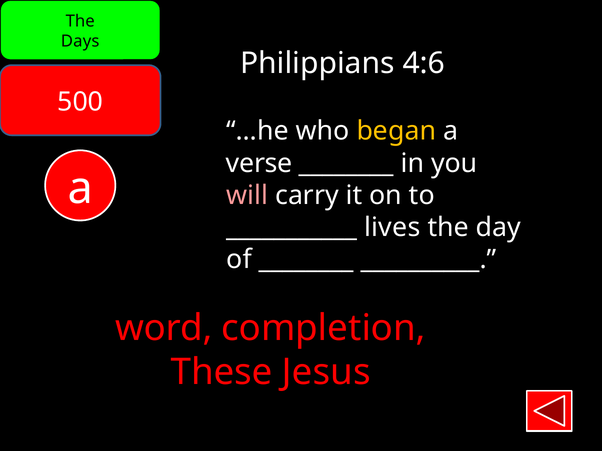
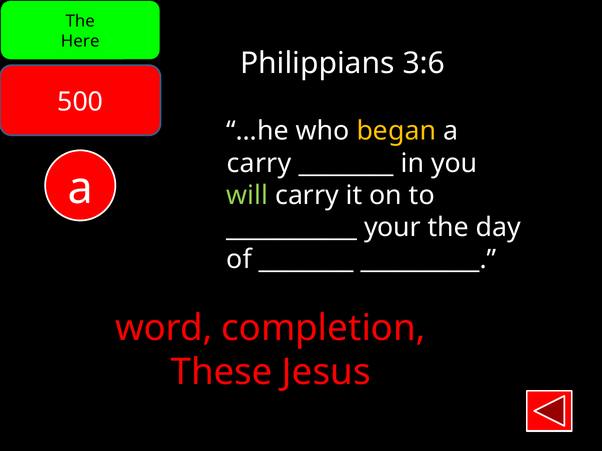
Days: Days -> Here
4:6: 4:6 -> 3:6
verse at (259, 163): verse -> carry
will colour: pink -> light green
lives: lives -> your
